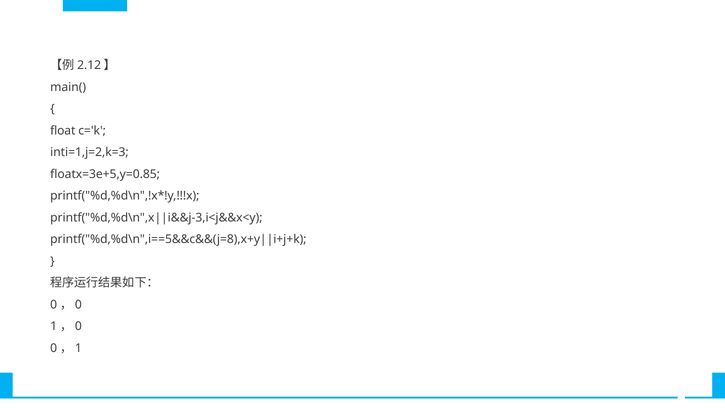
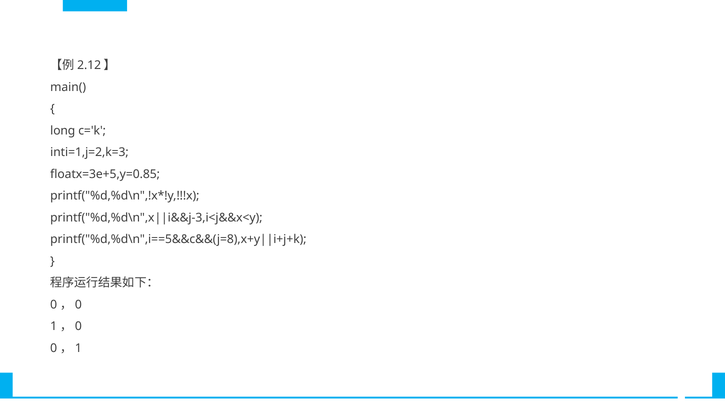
float: float -> long
